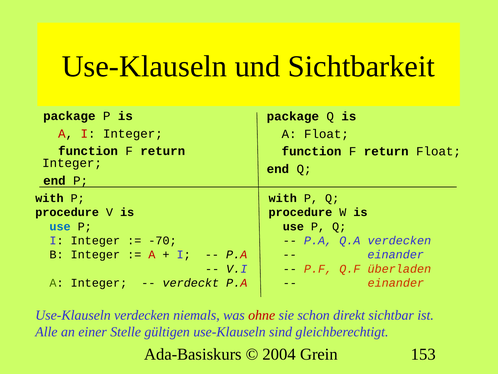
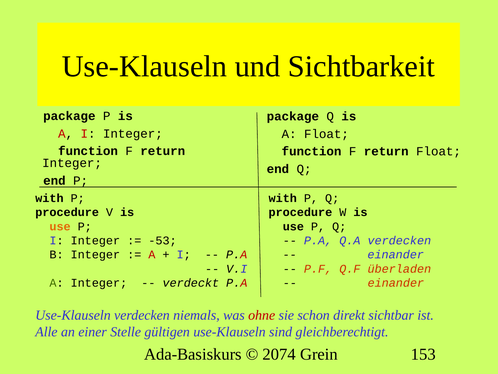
use at (60, 226) colour: blue -> orange
-70: -70 -> -53
2004: 2004 -> 2074
